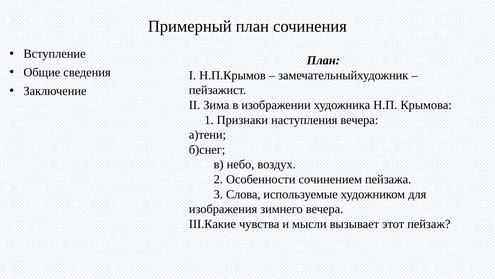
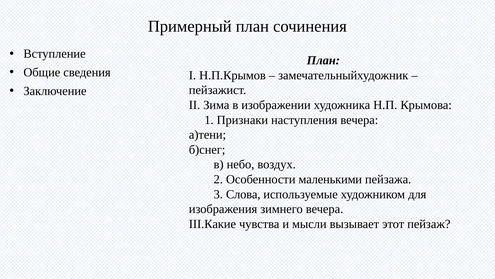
сочинением: сочинением -> маленькими
